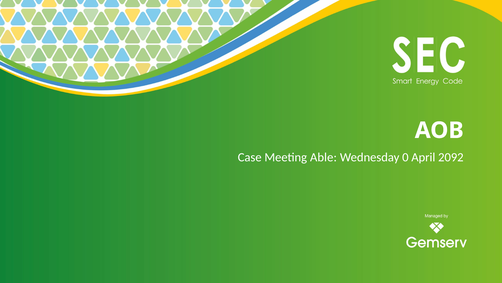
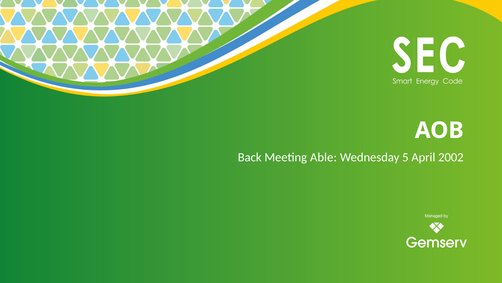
Case: Case -> Back
0: 0 -> 5
2092: 2092 -> 2002
